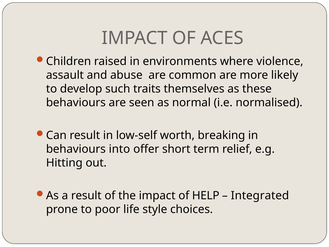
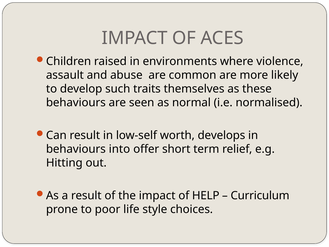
breaking: breaking -> develops
Integrated: Integrated -> Curriculum
